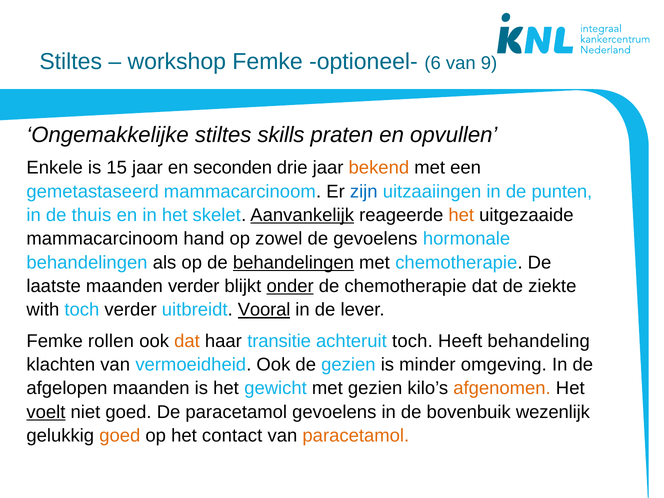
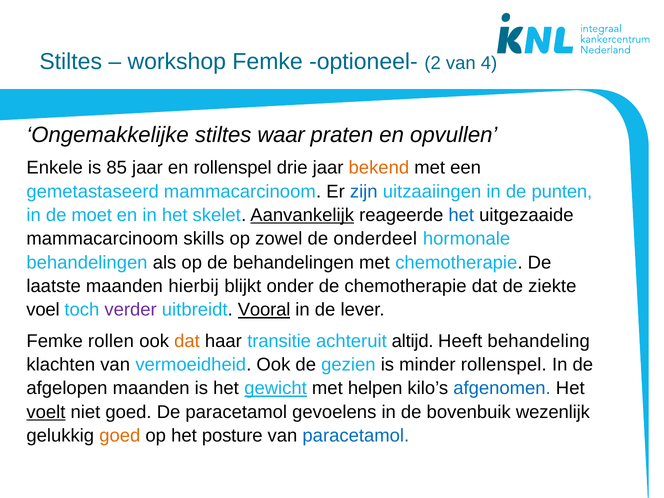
6: 6 -> 2
9: 9 -> 4
skills: skills -> waar
15: 15 -> 85
en seconden: seconden -> rollenspel
thuis: thuis -> moet
het at (461, 215) colour: orange -> blue
hand: hand -> skills
de gevoelens: gevoelens -> onderdeel
behandelingen at (293, 262) underline: present -> none
maanden verder: verder -> hierbij
onder underline: present -> none
with: with -> voel
verder at (131, 310) colour: black -> purple
achteruit toch: toch -> altijd
minder omgeving: omgeving -> rollenspel
gewicht underline: none -> present
met gezien: gezien -> helpen
afgenomen colour: orange -> blue
contact: contact -> posture
paracetamol at (356, 436) colour: orange -> blue
